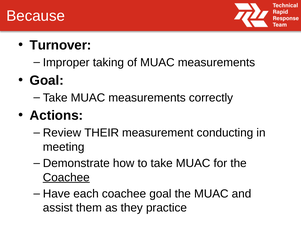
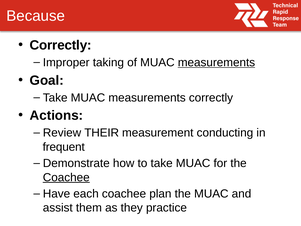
Turnover at (61, 45): Turnover -> Correctly
measurements at (216, 62) underline: none -> present
meeting: meeting -> frequent
coachee goal: goal -> plan
